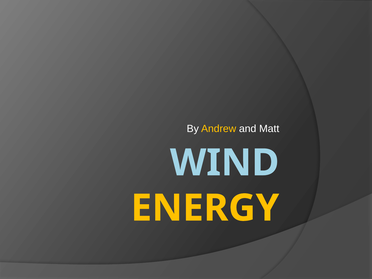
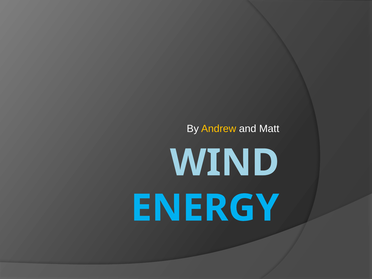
ENERGY colour: yellow -> light blue
